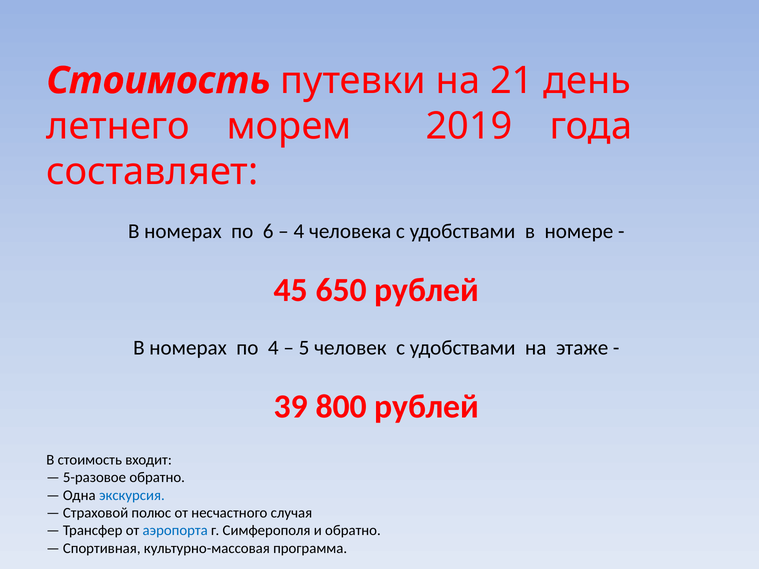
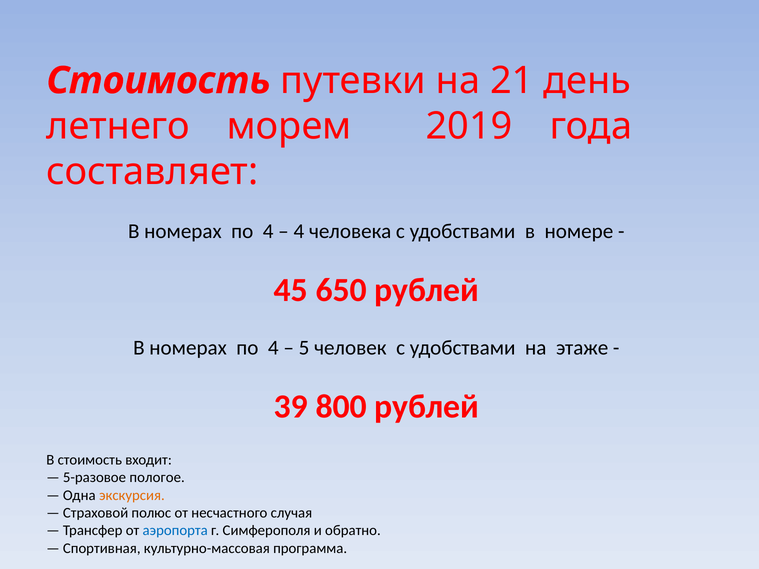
6 at (268, 231): 6 -> 4
5-разовое обратно: обратно -> пологое
экскурсия colour: blue -> orange
